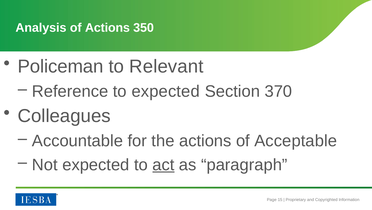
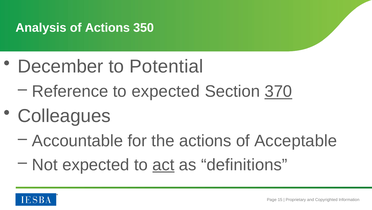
Policeman: Policeman -> December
Relevant: Relevant -> Potential
370 underline: none -> present
paragraph: paragraph -> definitions
